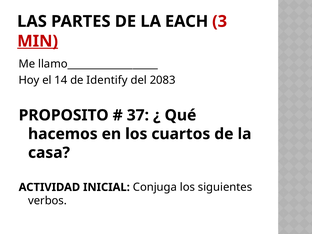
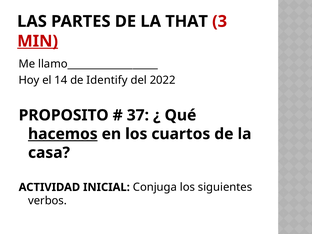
EACH: EACH -> THAT
2083: 2083 -> 2022
hacemos underline: none -> present
